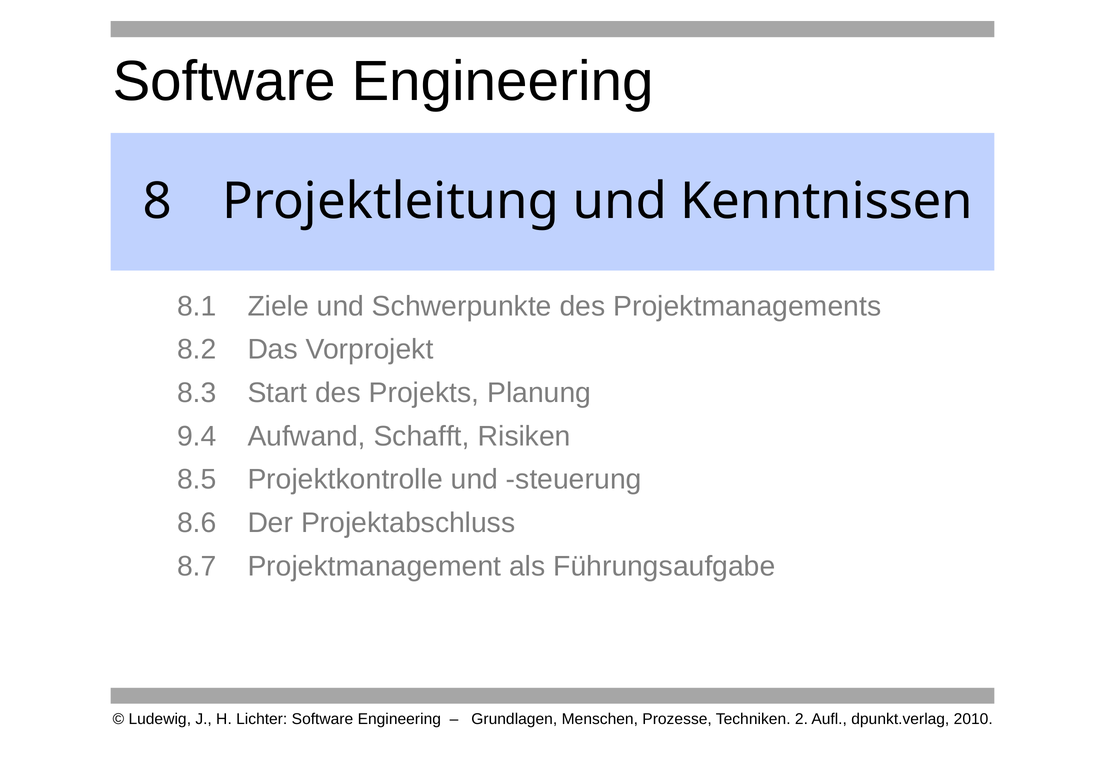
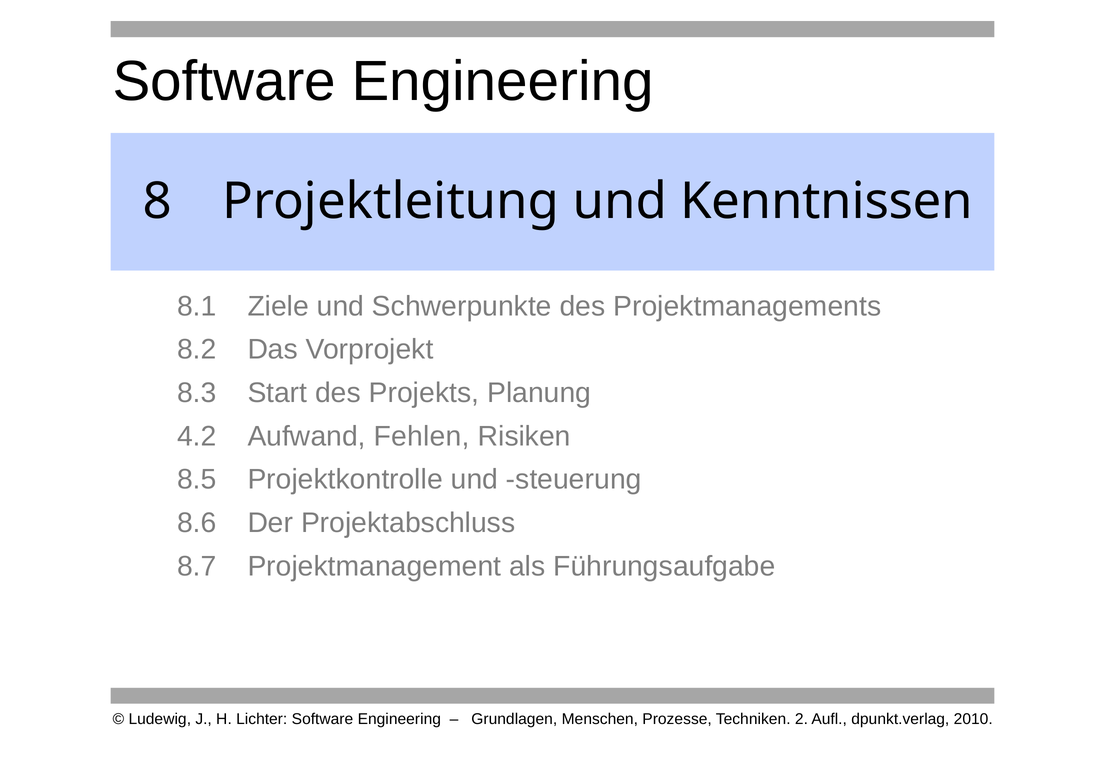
9.4: 9.4 -> 4.2
Schafft: Schafft -> Fehlen
